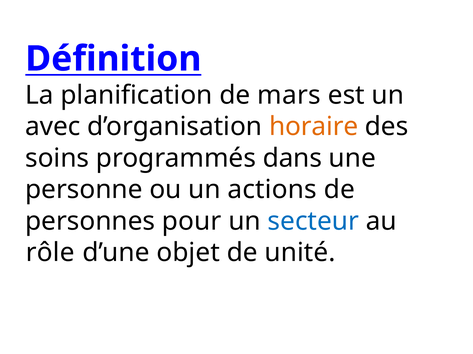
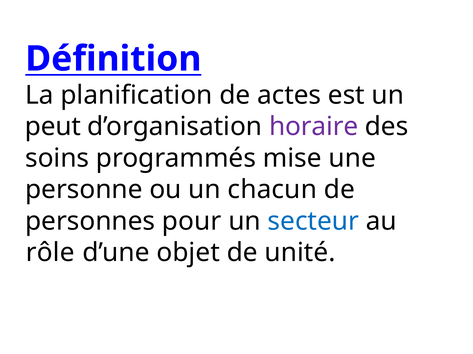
mars: mars -> actes
avec: avec -> peut
horaire colour: orange -> purple
dans: dans -> mise
actions: actions -> chacun
